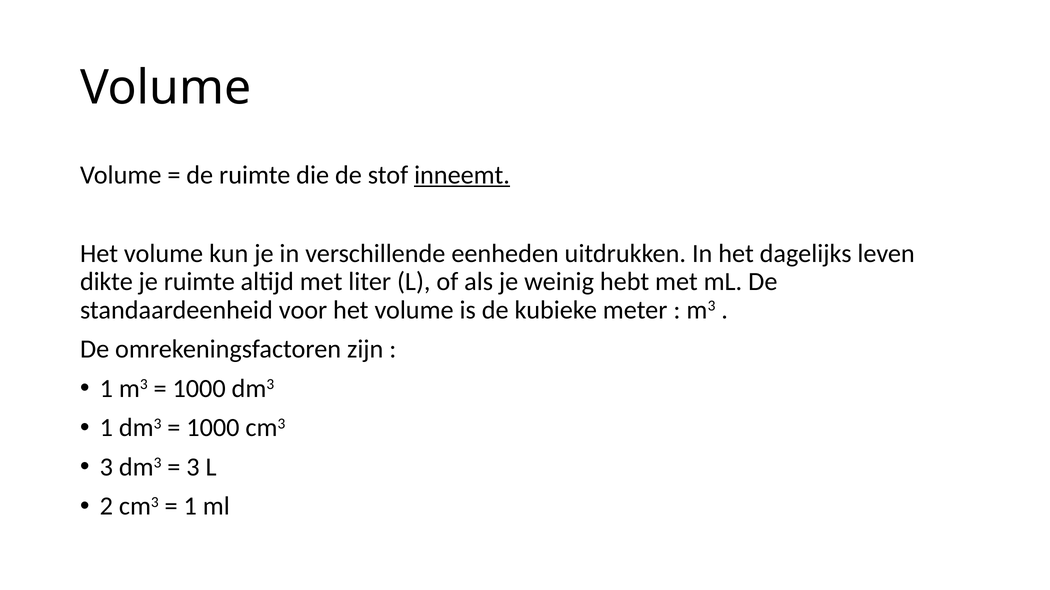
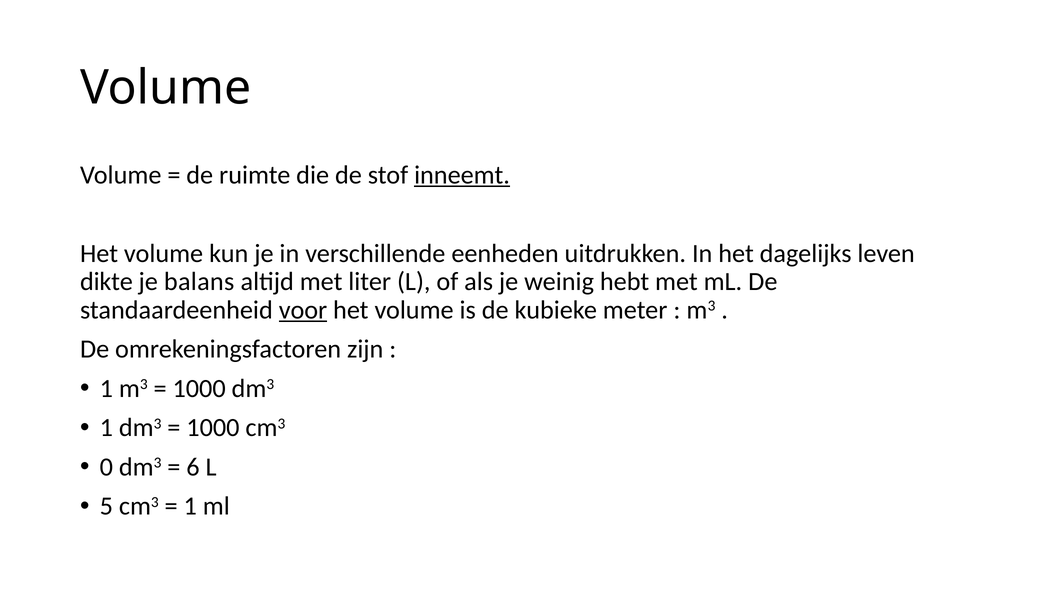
je ruimte: ruimte -> balans
voor underline: none -> present
3 at (106, 468): 3 -> 0
3 at (193, 468): 3 -> 6
2: 2 -> 5
